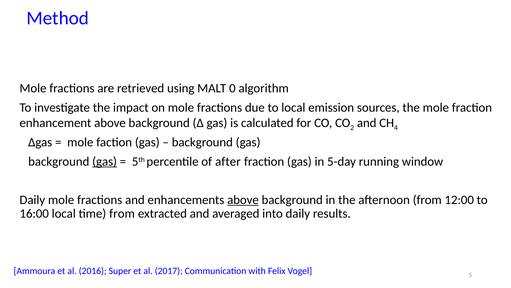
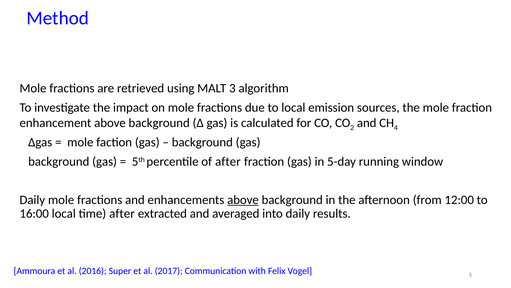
0: 0 -> 3
gas at (105, 161) underline: present -> none
time from: from -> after
